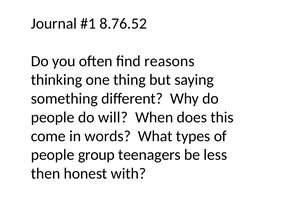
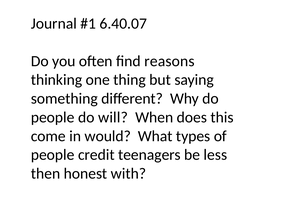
8.76.52: 8.76.52 -> 6.40.07
words: words -> would
group: group -> credit
